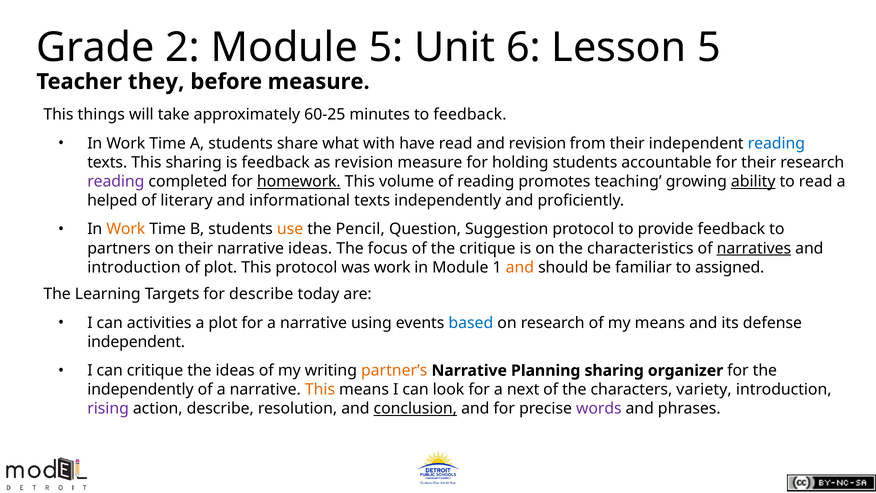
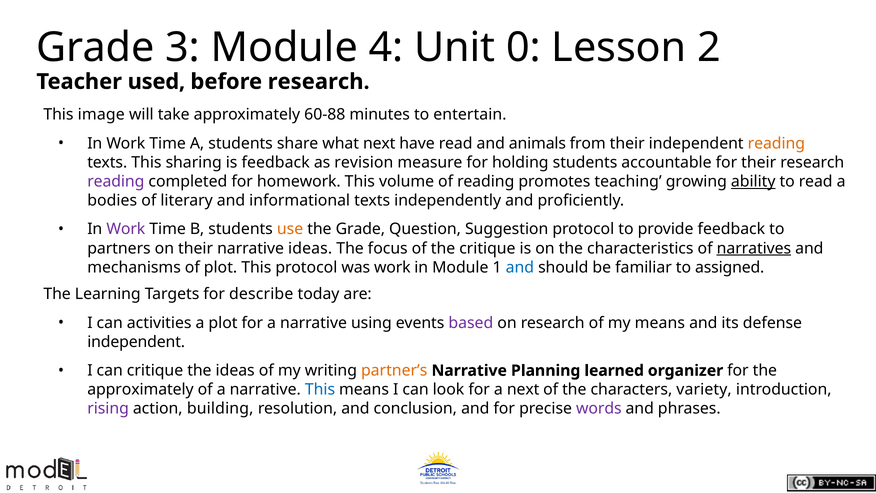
2: 2 -> 3
Module 5: 5 -> 4
6: 6 -> 0
Lesson 5: 5 -> 2
they: they -> used
before measure: measure -> research
things: things -> image
60-25: 60-25 -> 60-88
to feedback: feedback -> entertain
what with: with -> next
and revision: revision -> animals
reading at (776, 143) colour: blue -> orange
homework underline: present -> none
helped: helped -> bodies
Work at (126, 229) colour: orange -> purple
the Pencil: Pencil -> Grade
introduction at (134, 267): introduction -> mechanisms
and at (520, 267) colour: orange -> blue
based colour: blue -> purple
Planning sharing: sharing -> learned
independently at (140, 389): independently -> approximately
This at (320, 389) colour: orange -> blue
action describe: describe -> building
conclusion underline: present -> none
